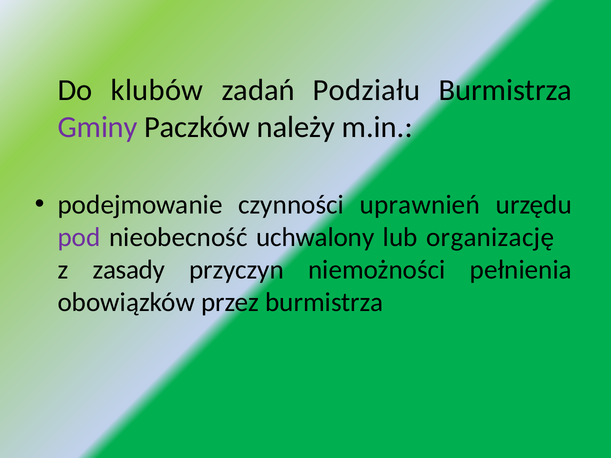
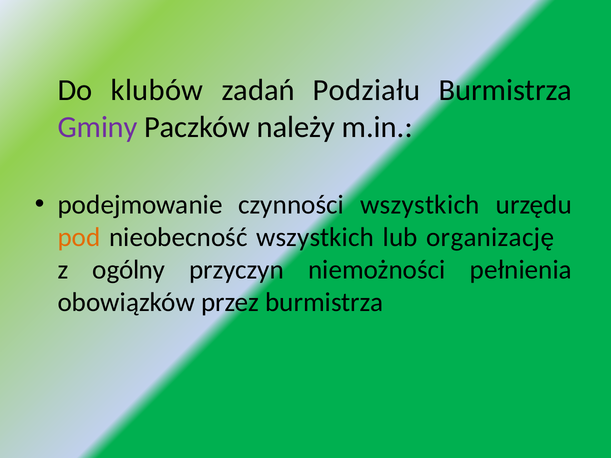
czynności uprawnień: uprawnień -> wszystkich
pod colour: purple -> orange
nieobecność uchwalony: uchwalony -> wszystkich
zasady: zasady -> ogólny
